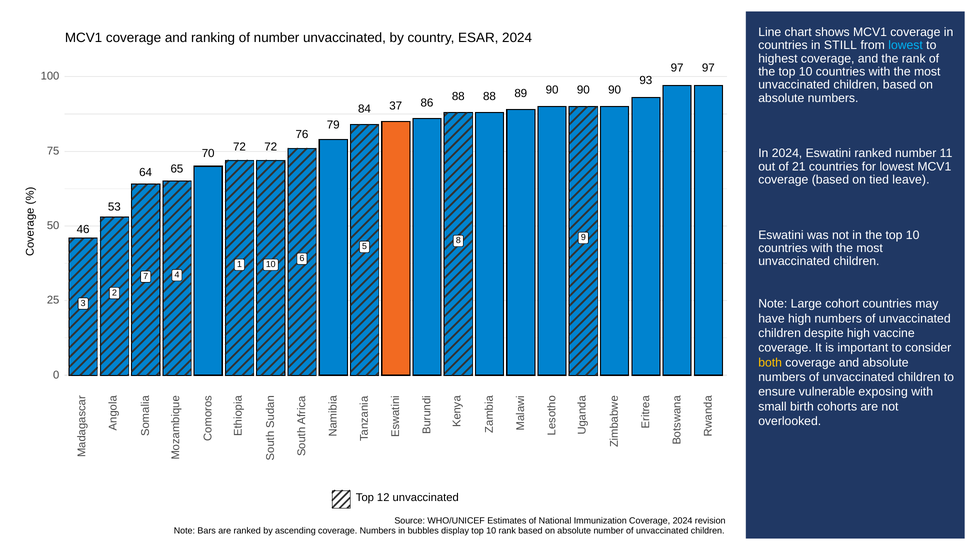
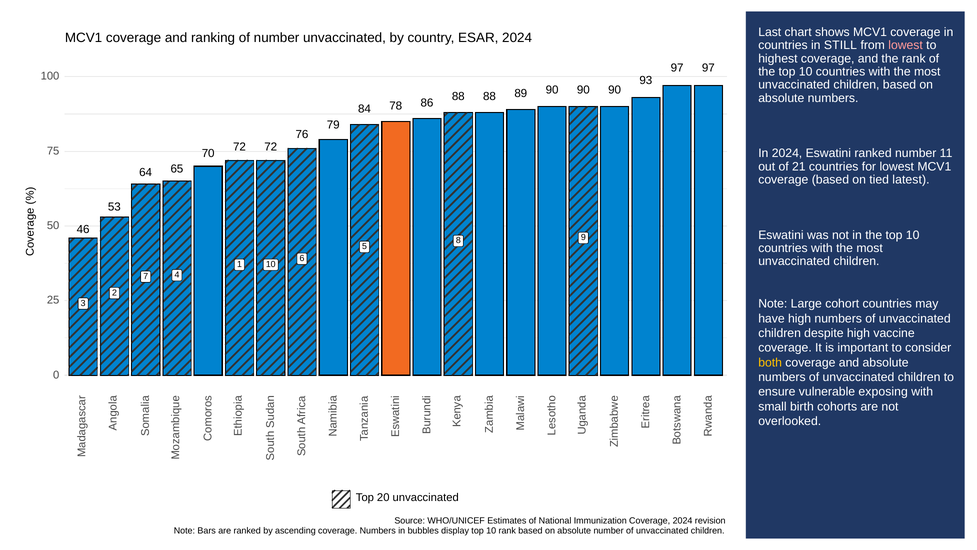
Line: Line -> Last
lowest at (906, 45) colour: light blue -> pink
37: 37 -> 78
leave: leave -> latest
12: 12 -> 20
